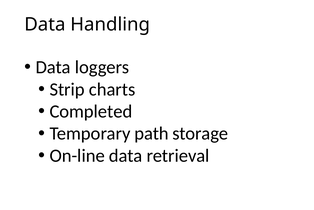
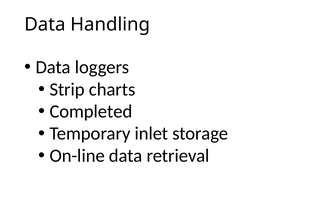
path: path -> inlet
